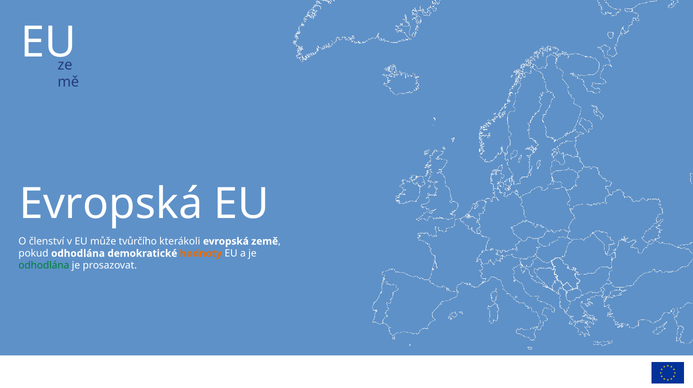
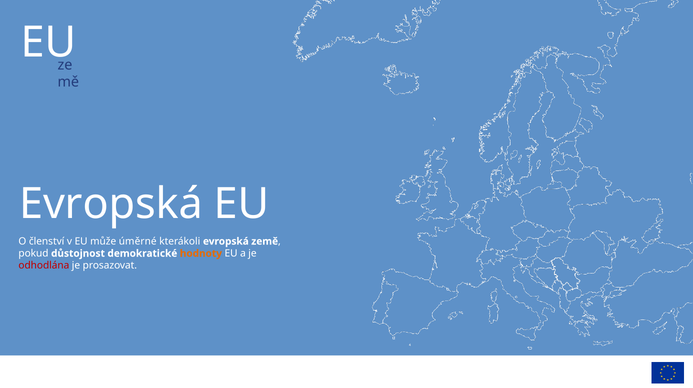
tvůrčího: tvůrčího -> úměrné
pokud odhodlána: odhodlána -> důstojnost
odhodlána at (44, 265) colour: green -> red
